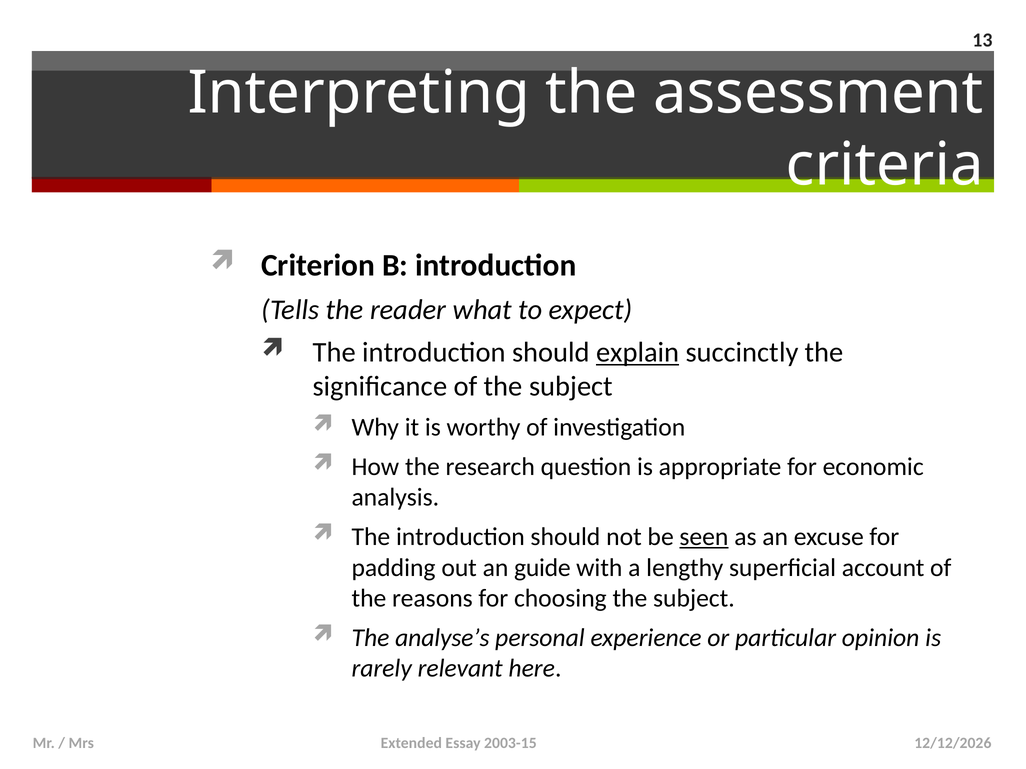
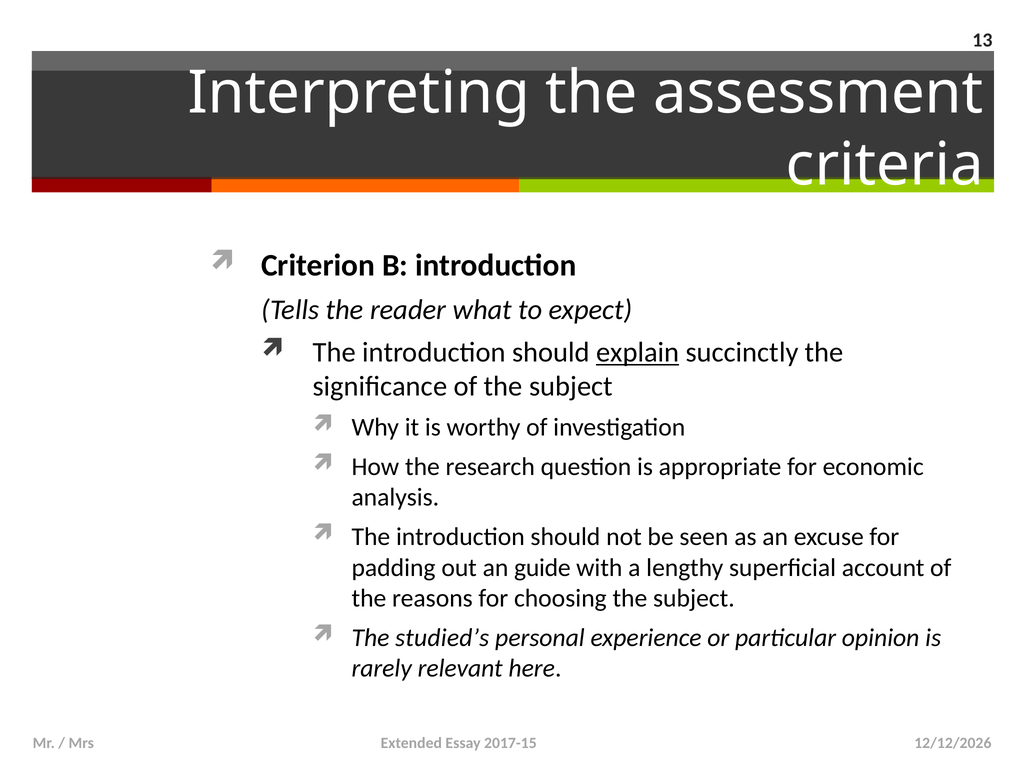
seen underline: present -> none
analyse’s: analyse’s -> studied’s
2003-15: 2003-15 -> 2017-15
